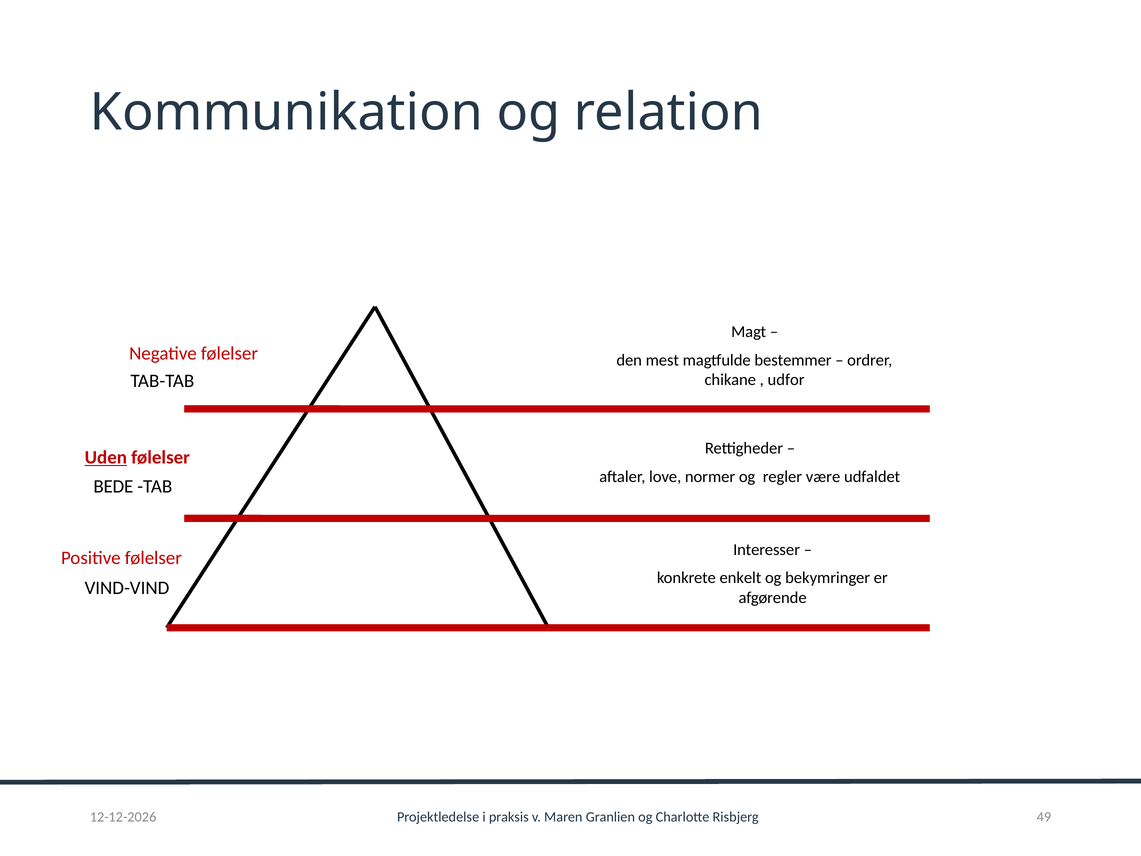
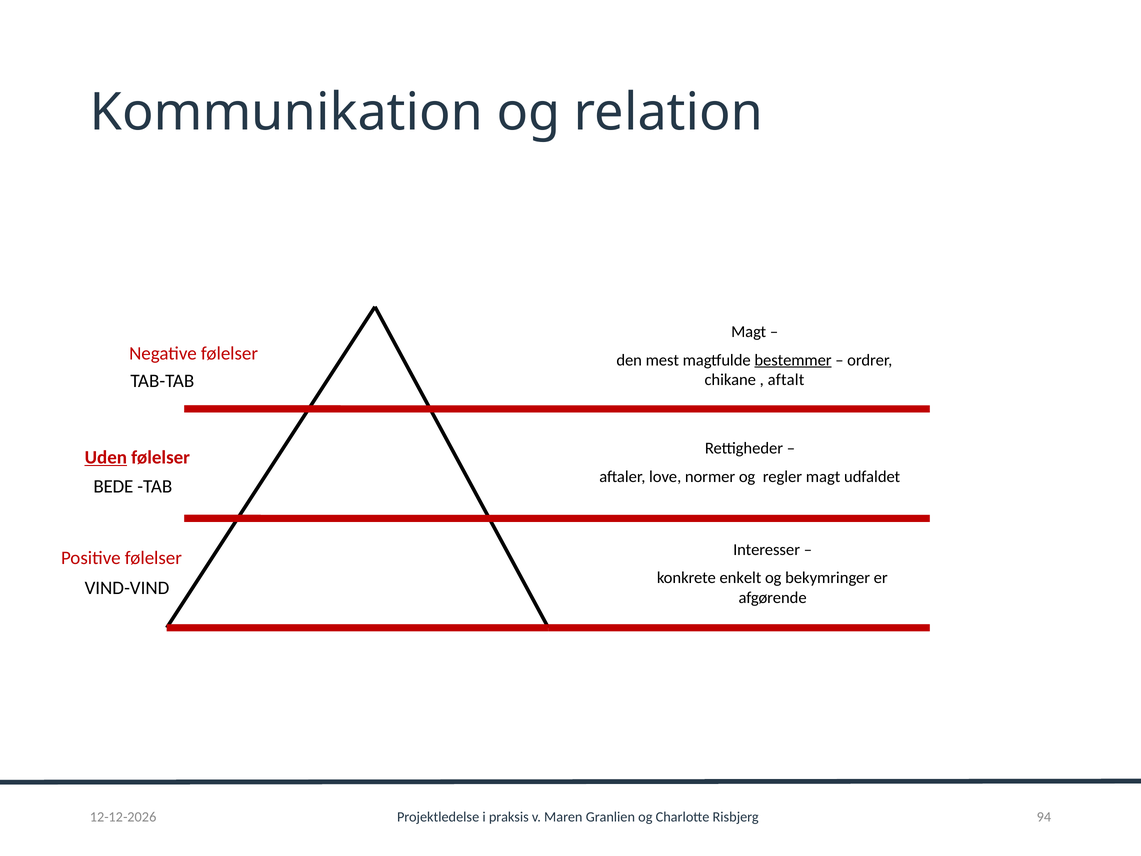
bestemmer underline: none -> present
udfor: udfor -> aftalt
regler være: være -> magt
49: 49 -> 94
